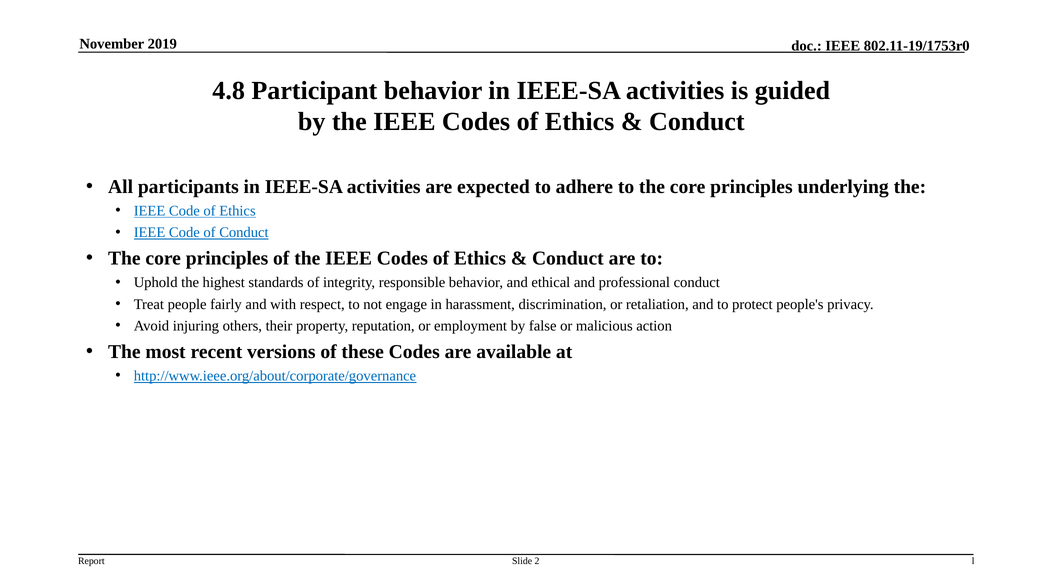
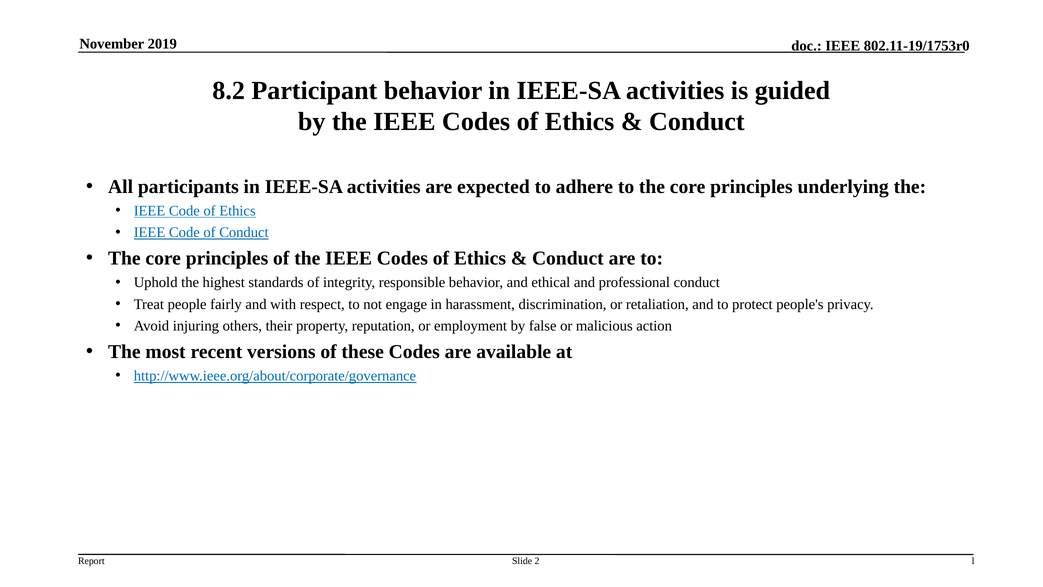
4.8: 4.8 -> 8.2
